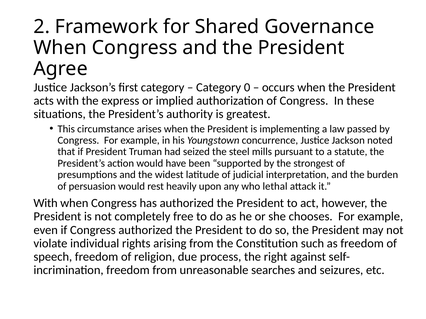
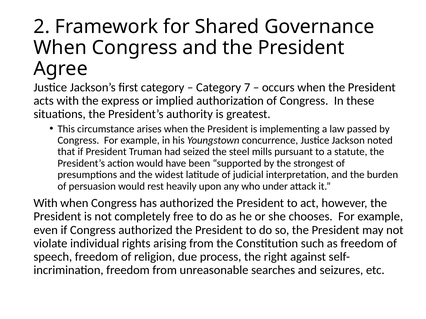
0: 0 -> 7
lethal: lethal -> under
